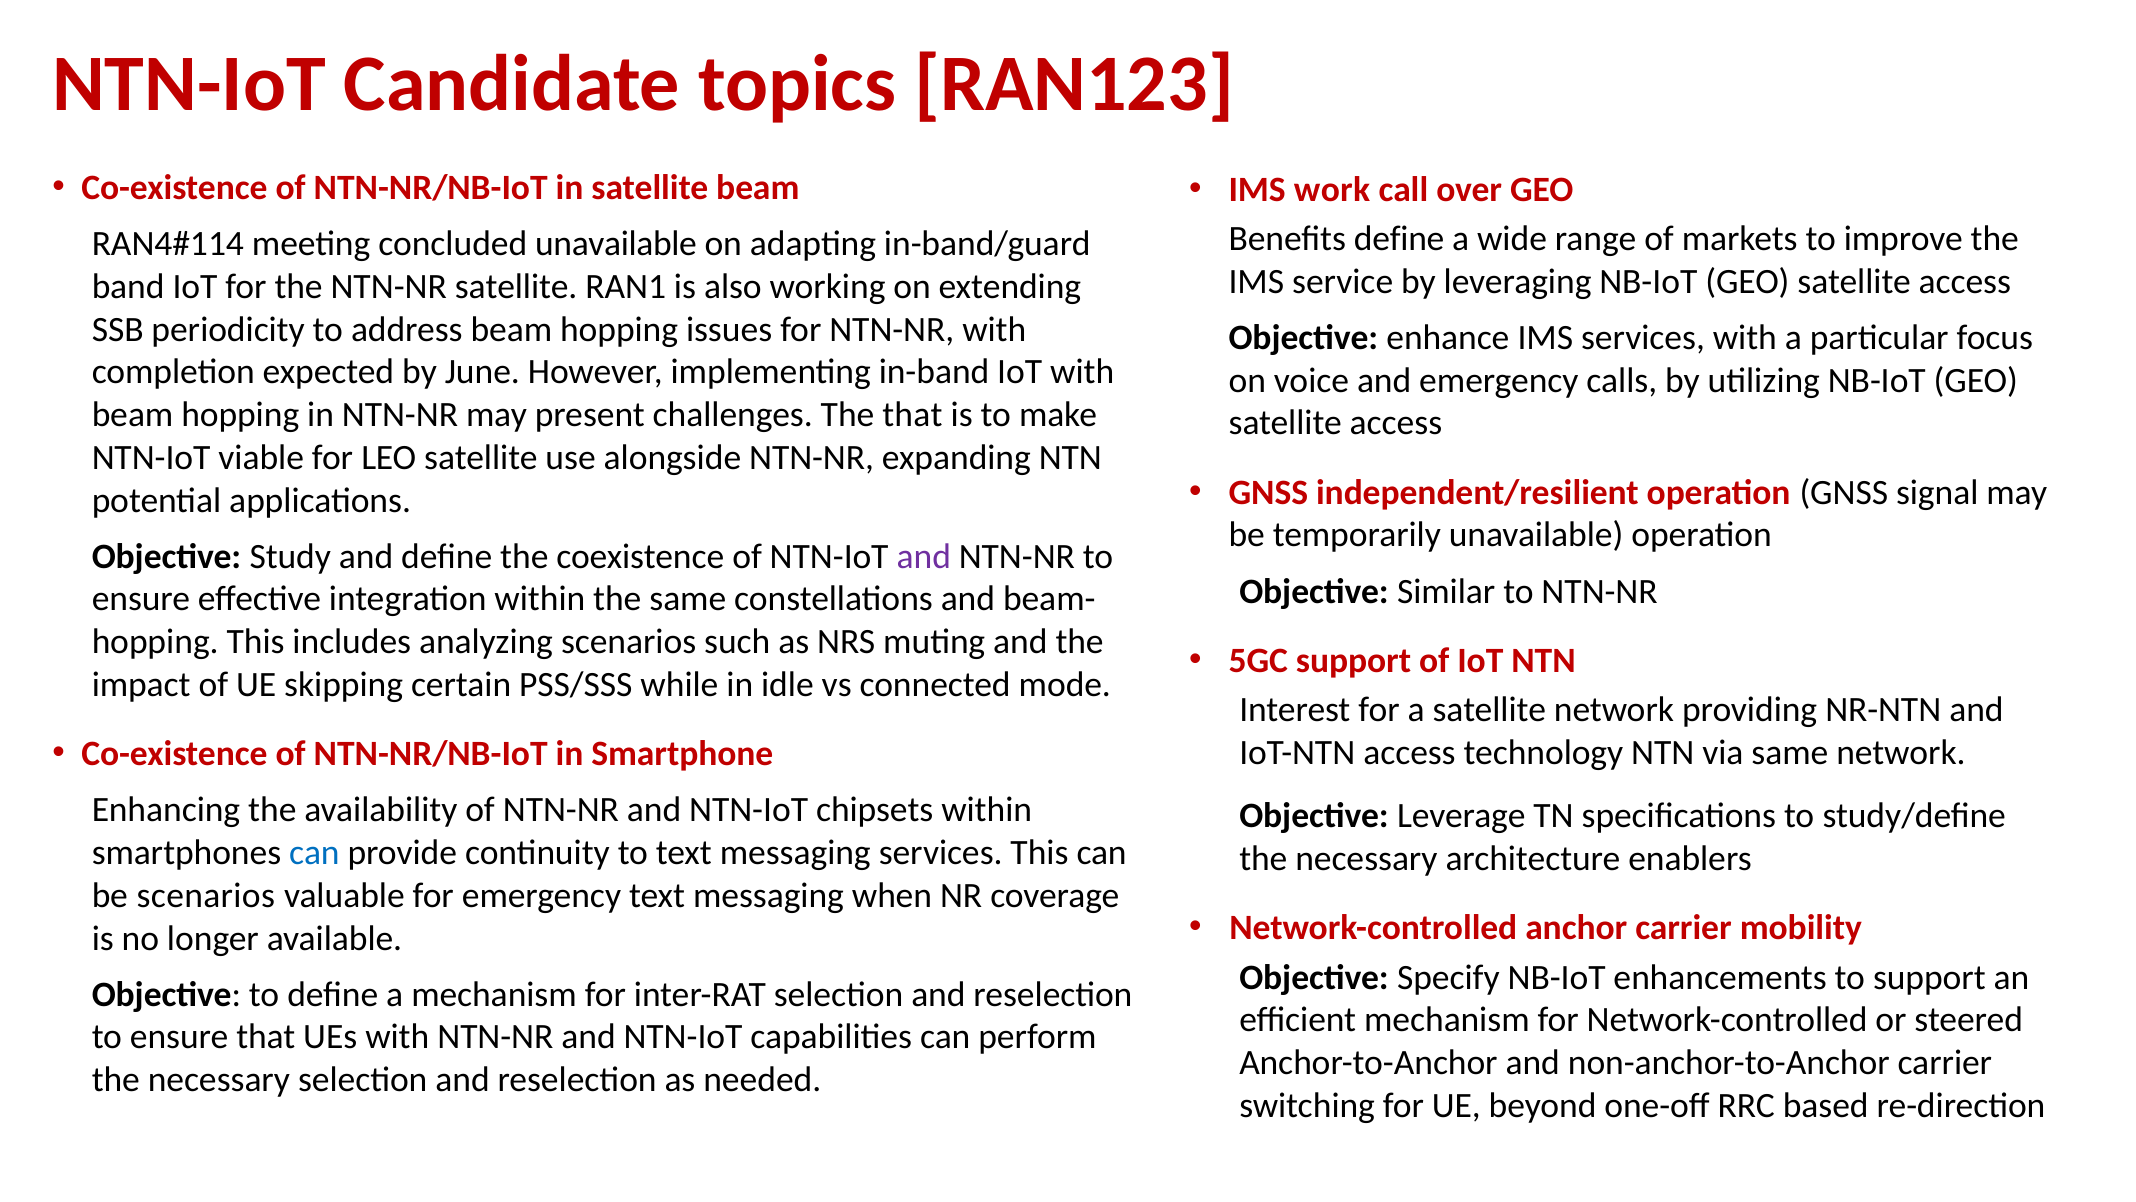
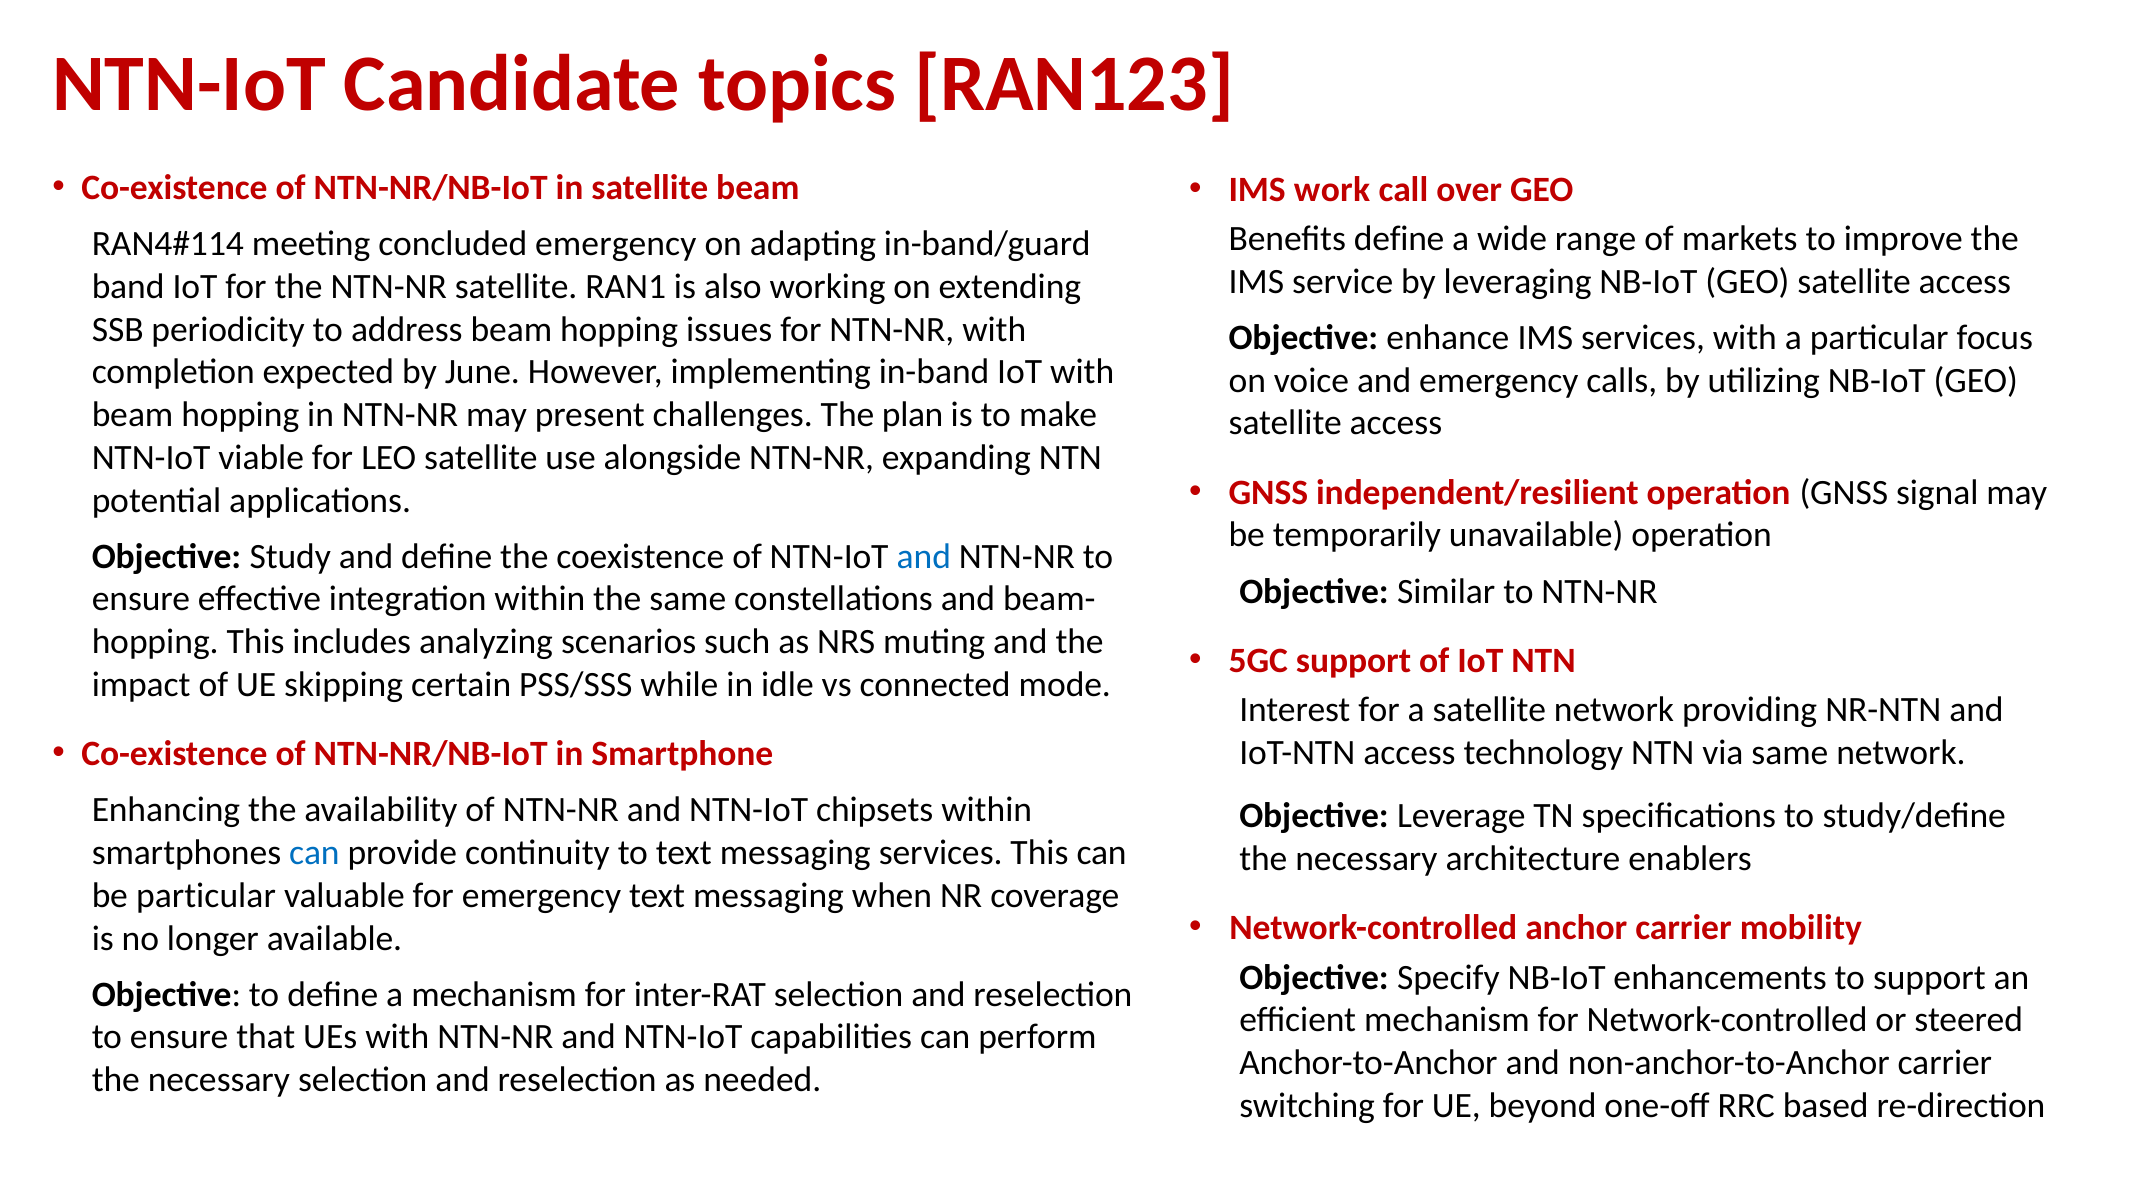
concluded unavailable: unavailable -> emergency
The that: that -> plan
and at (924, 556) colour: purple -> blue
be scenarios: scenarios -> particular
